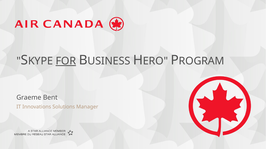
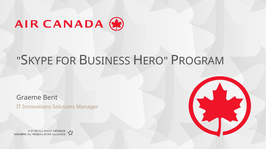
FOR underline: present -> none
